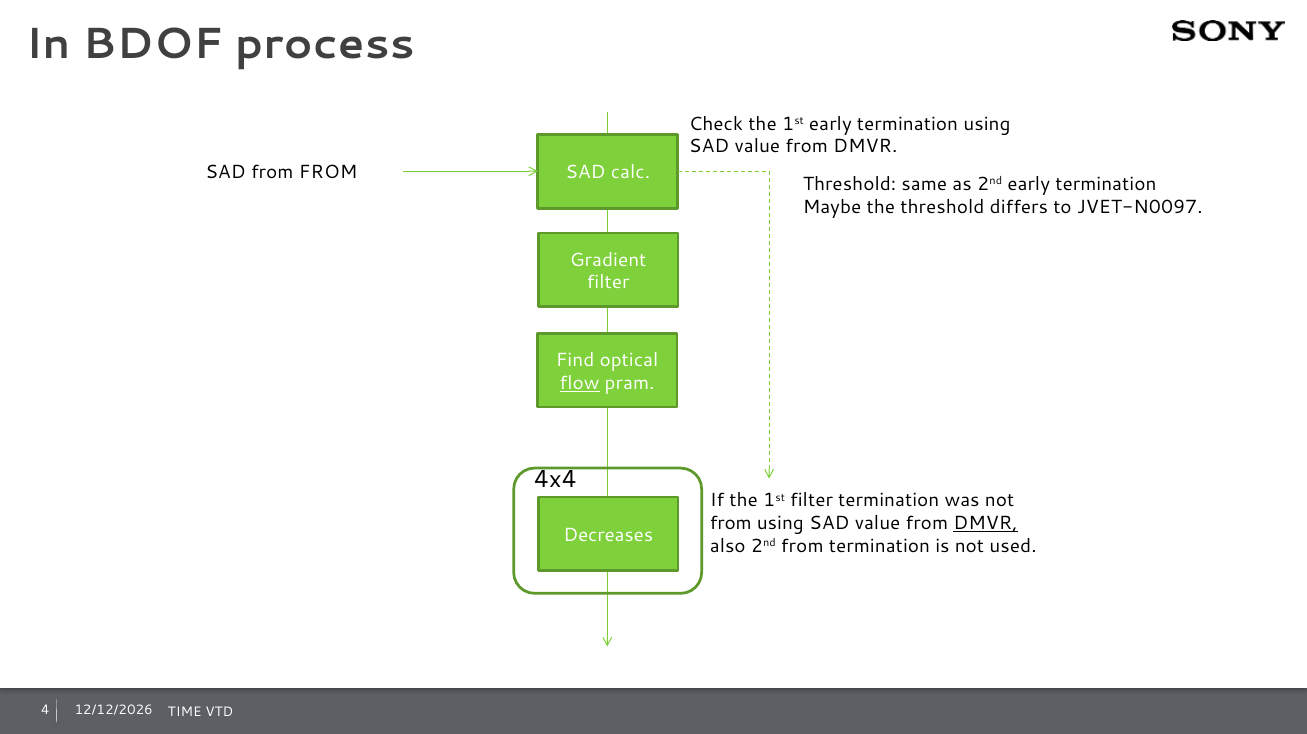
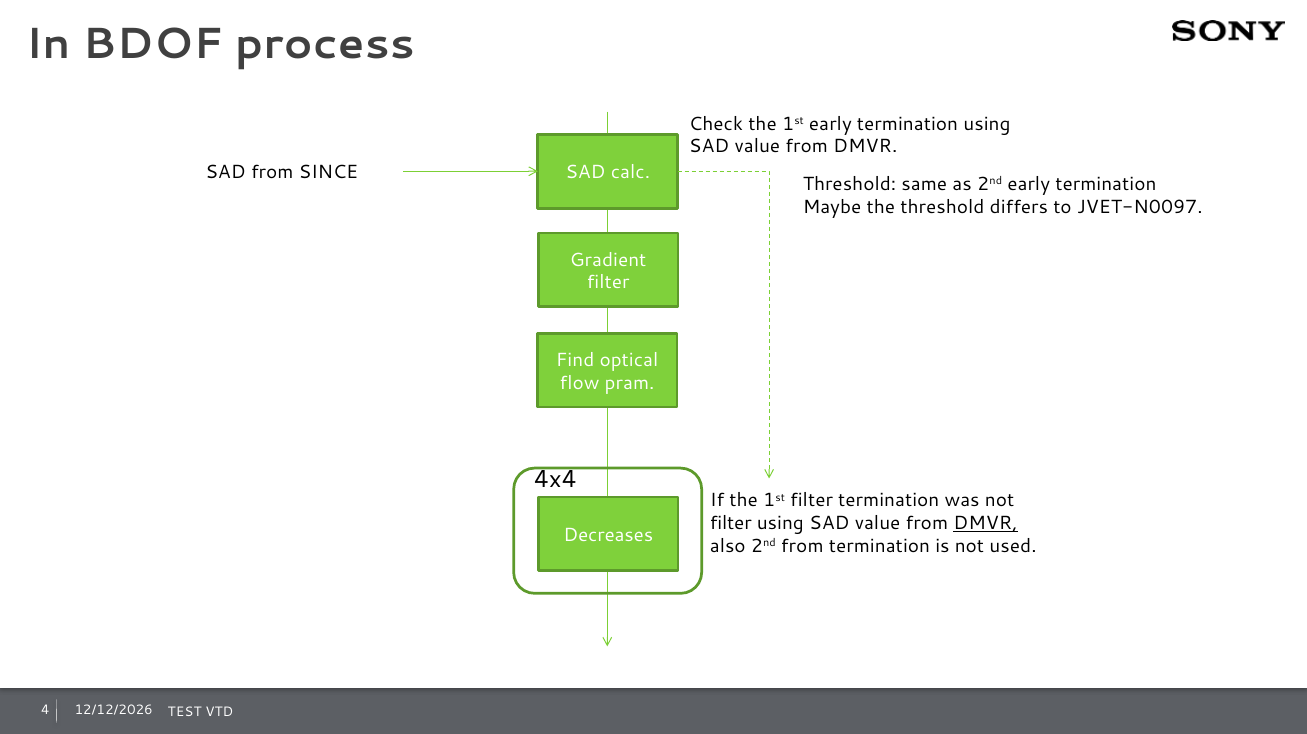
from FROM: FROM -> SINCE
flow underline: present -> none
from at (731, 523): from -> filter
TIME: TIME -> TEST
